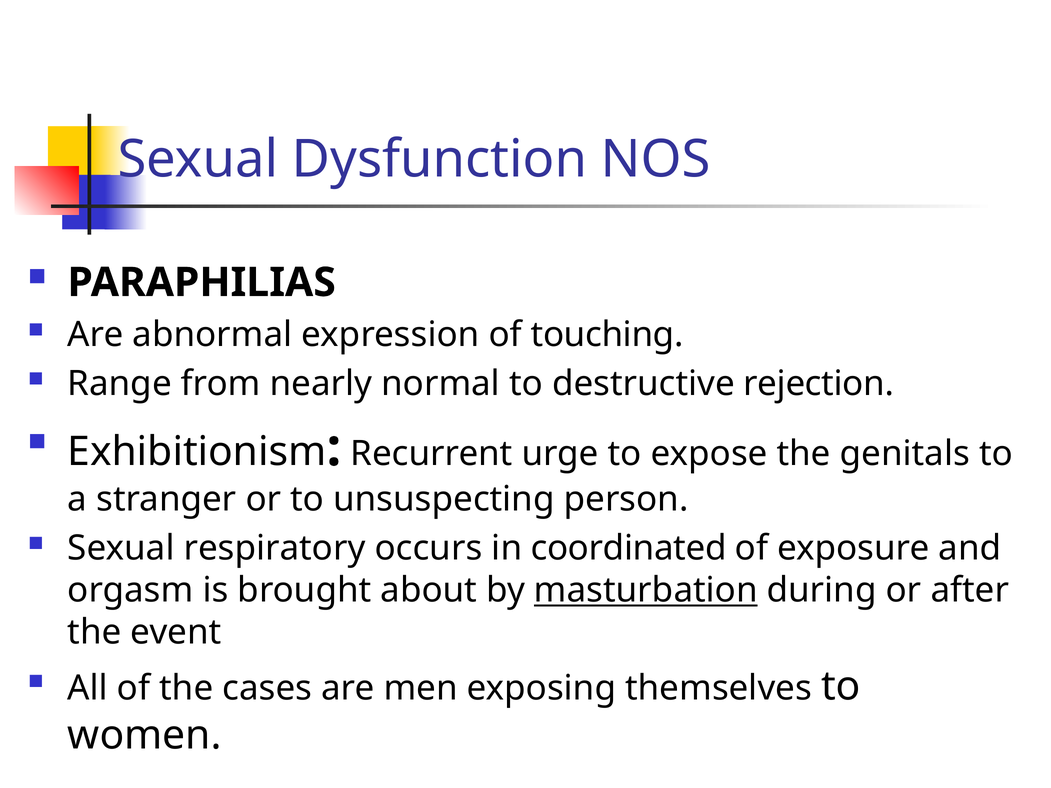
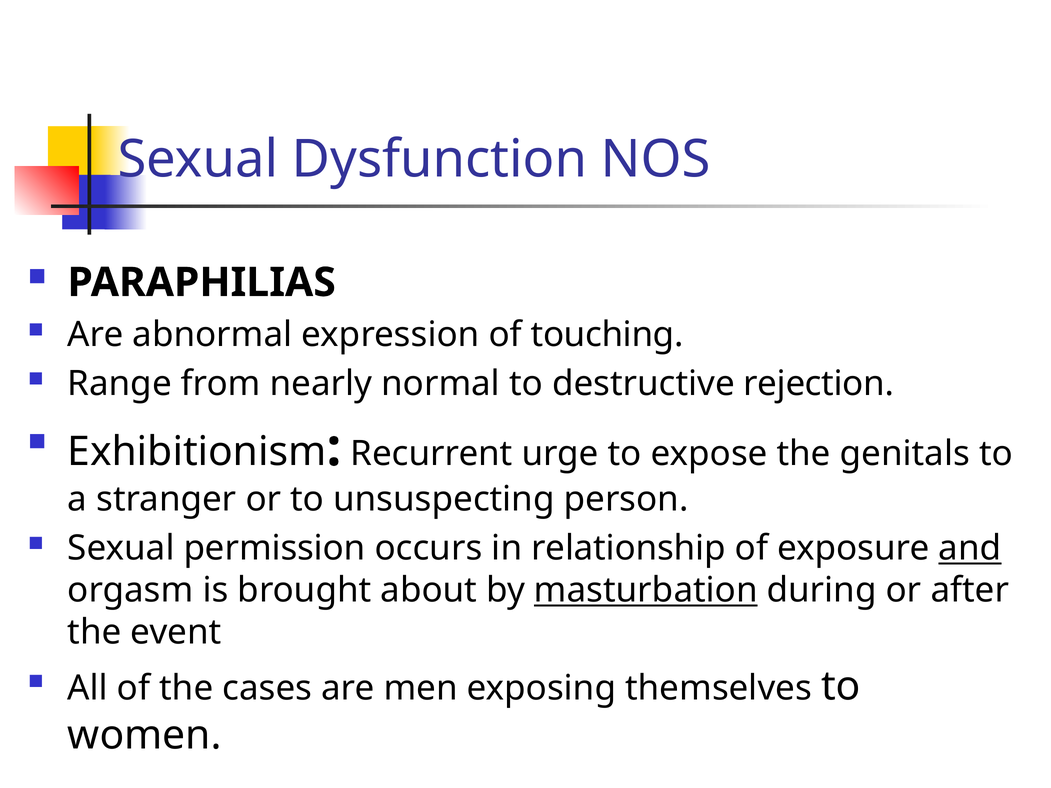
respiratory: respiratory -> permission
coordinated: coordinated -> relationship
and underline: none -> present
